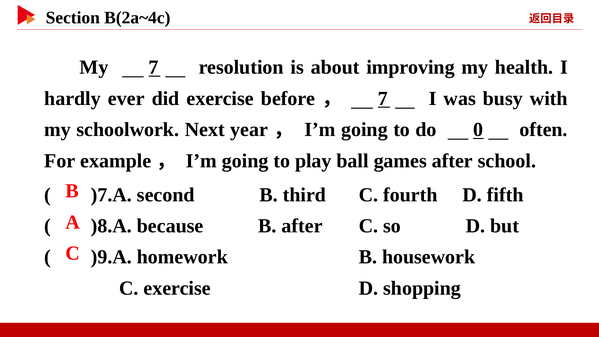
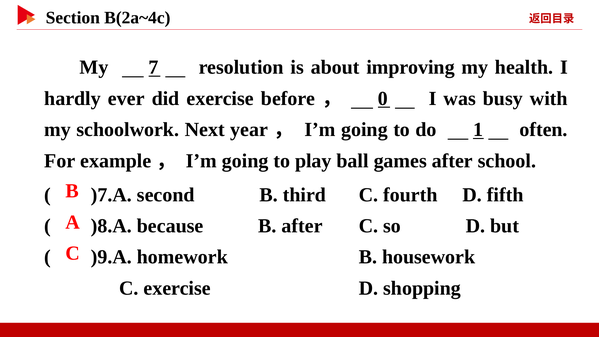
7 at (383, 98): 7 -> 0
0: 0 -> 1
